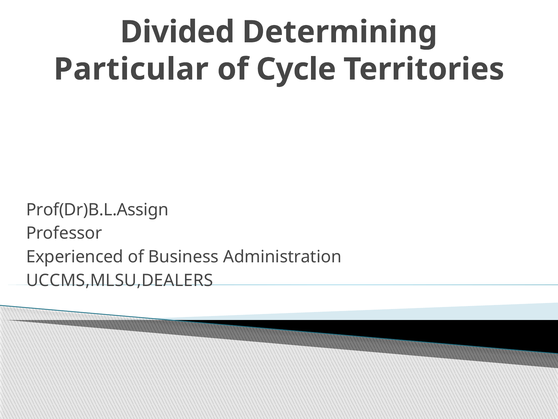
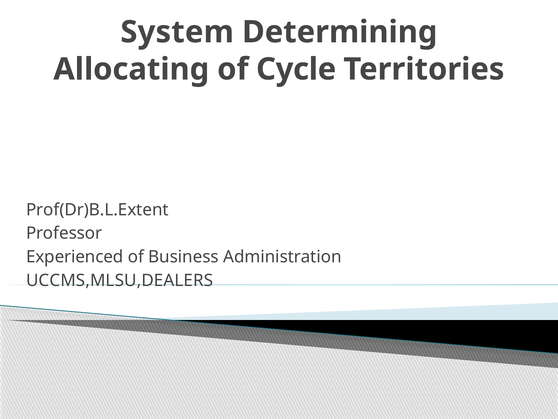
Divided: Divided -> System
Particular: Particular -> Allocating
Prof(Dr)B.L.Assign: Prof(Dr)B.L.Assign -> Prof(Dr)B.L.Extent
